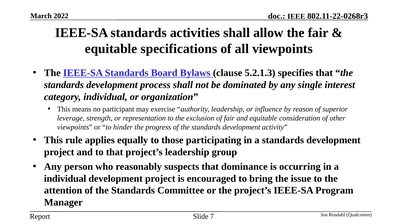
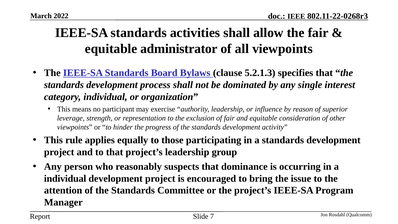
specifications: specifications -> administrator
